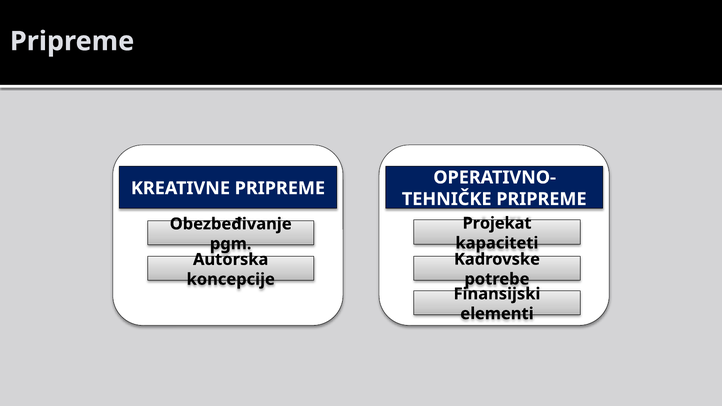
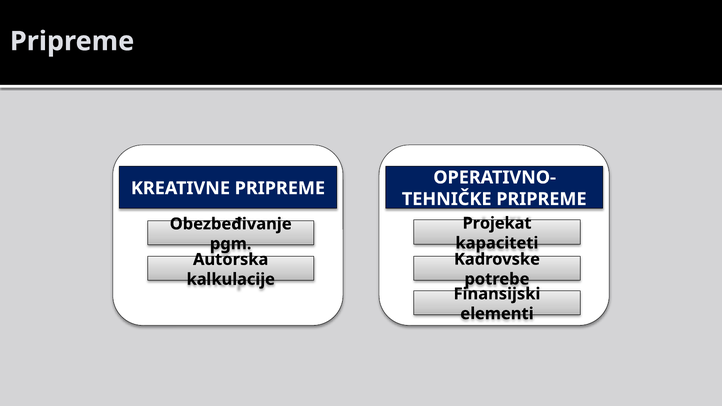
koncepcije: koncepcije -> kalkulacije
